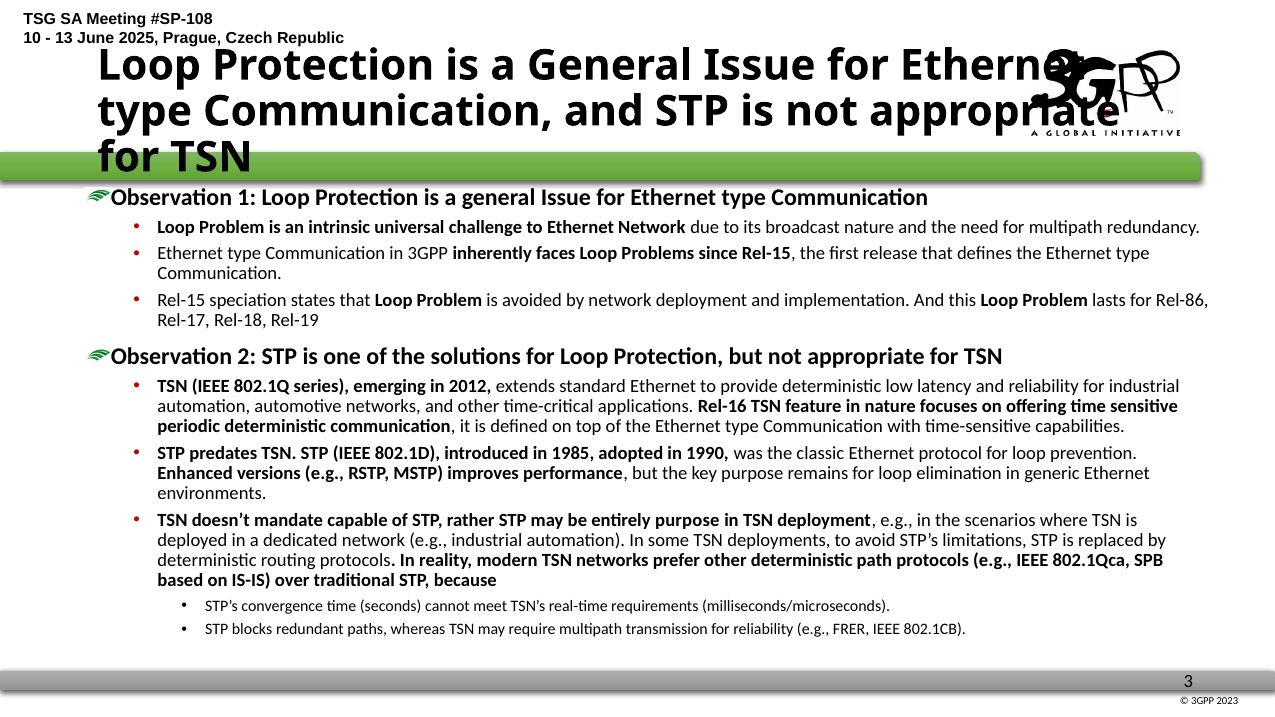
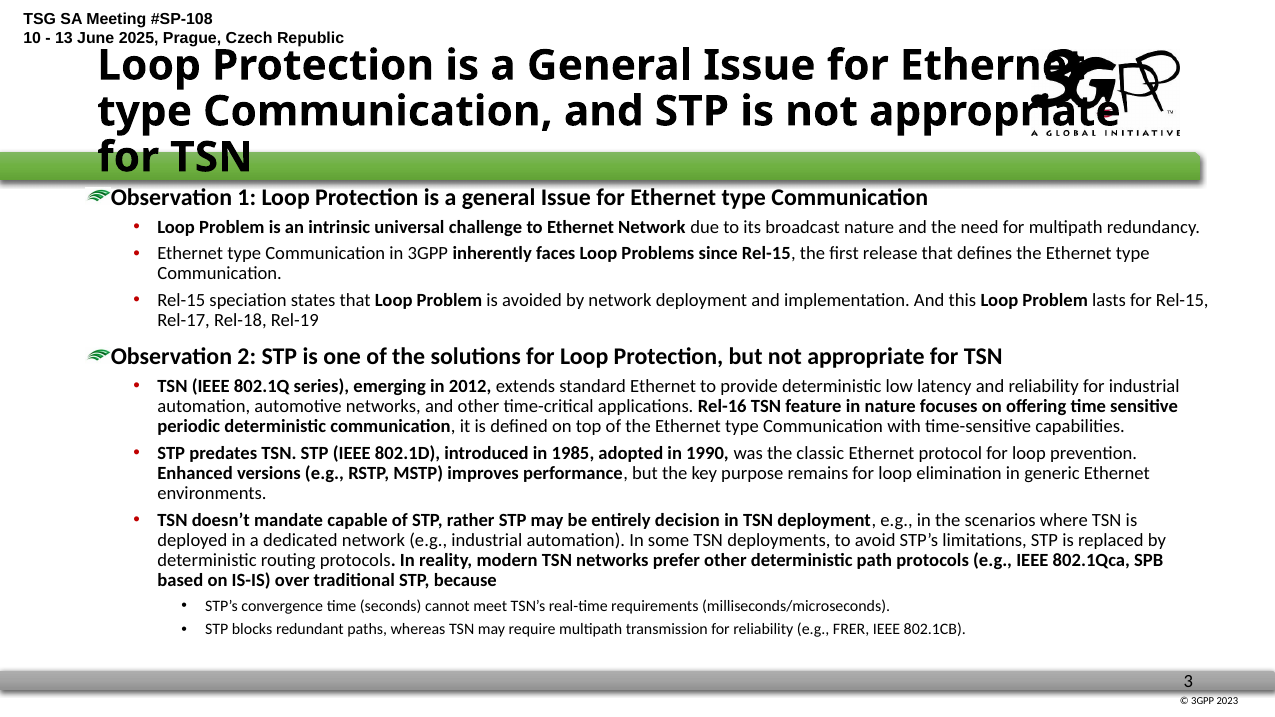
for Rel-86: Rel-86 -> Rel-15
entirely purpose: purpose -> decision
